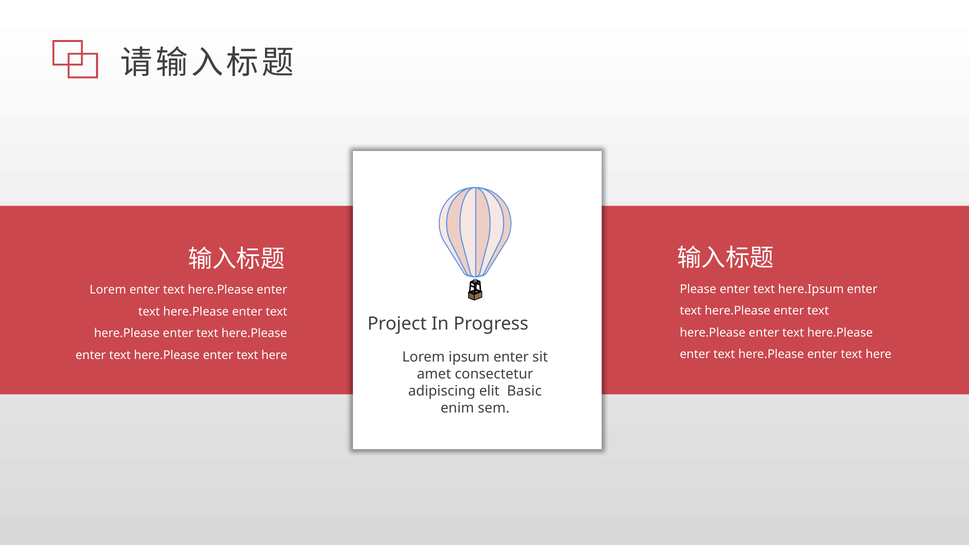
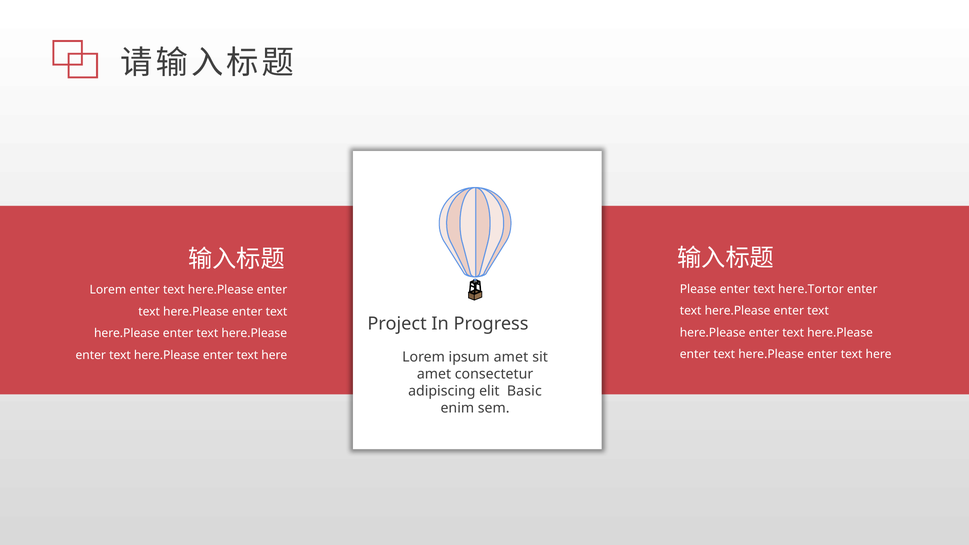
here.Ipsum: here.Ipsum -> here.Tortor
ipsum enter: enter -> amet
